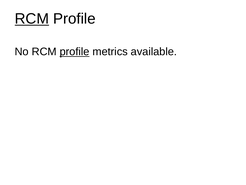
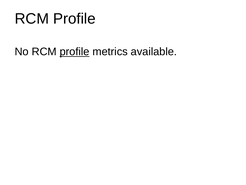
RCM at (32, 19) underline: present -> none
